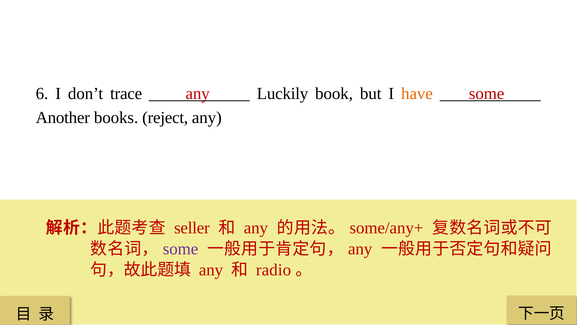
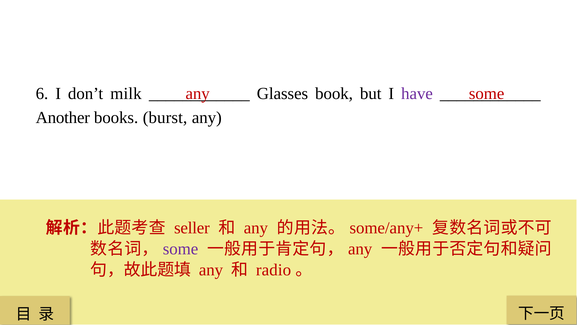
trace: trace -> milk
Luckily: Luckily -> Glasses
have colour: orange -> purple
reject: reject -> burst
